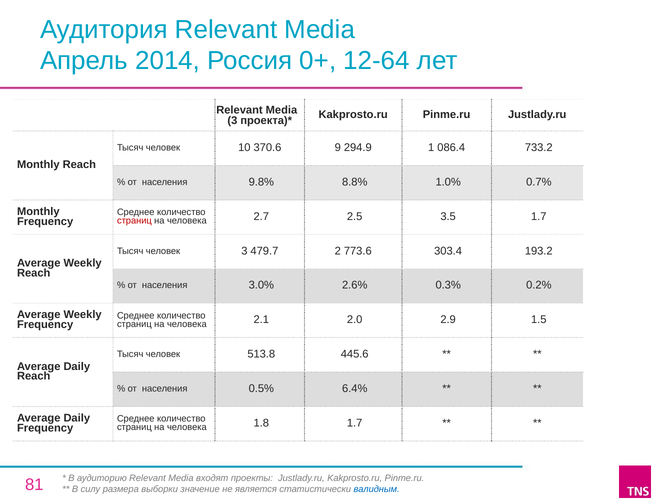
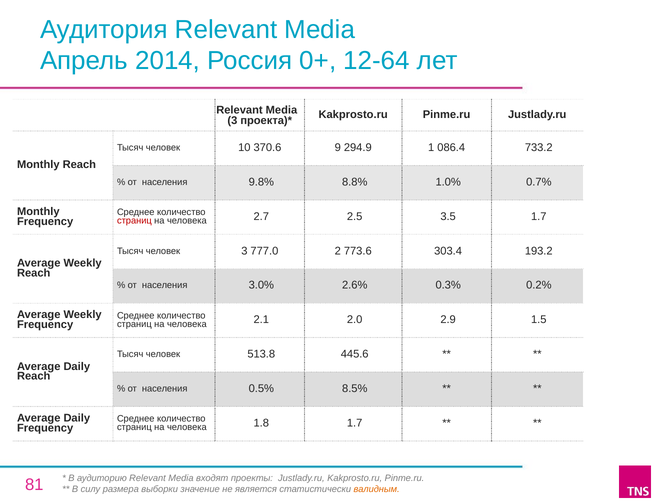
479.7: 479.7 -> 777.0
6.4%: 6.4% -> 8.5%
валидным colour: blue -> orange
